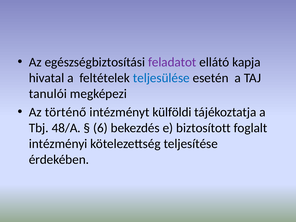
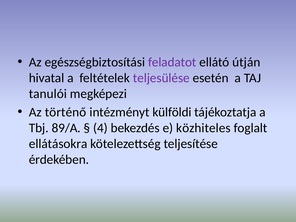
kapja: kapja -> útján
teljesülése colour: blue -> purple
48/A: 48/A -> 89/A
6: 6 -> 4
biztosított: biztosított -> közhiteles
intézményi: intézményi -> ellátásokra
